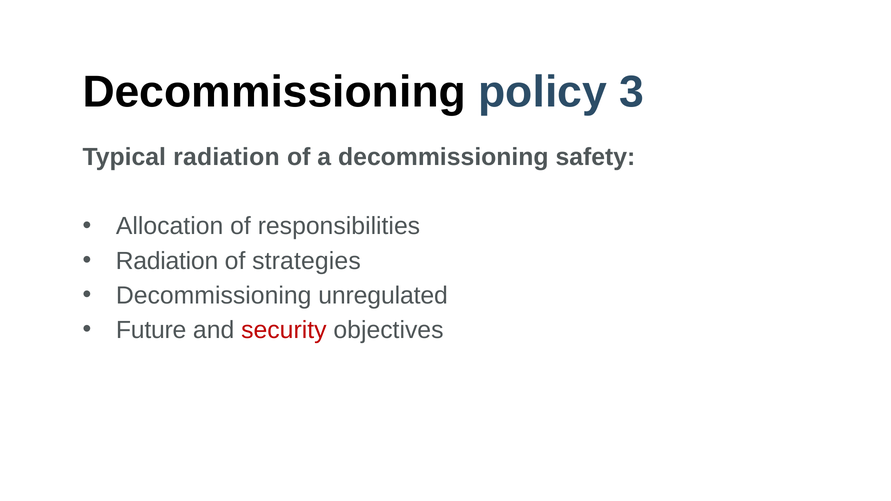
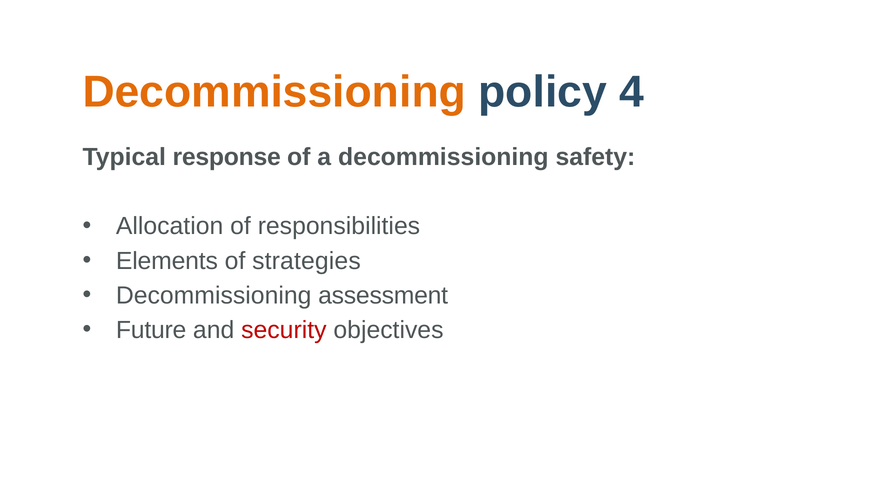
Decommissioning at (274, 92) colour: black -> orange
3: 3 -> 4
Typical radiation: radiation -> response
Radiation at (167, 261): Radiation -> Elements
unregulated: unregulated -> assessment
